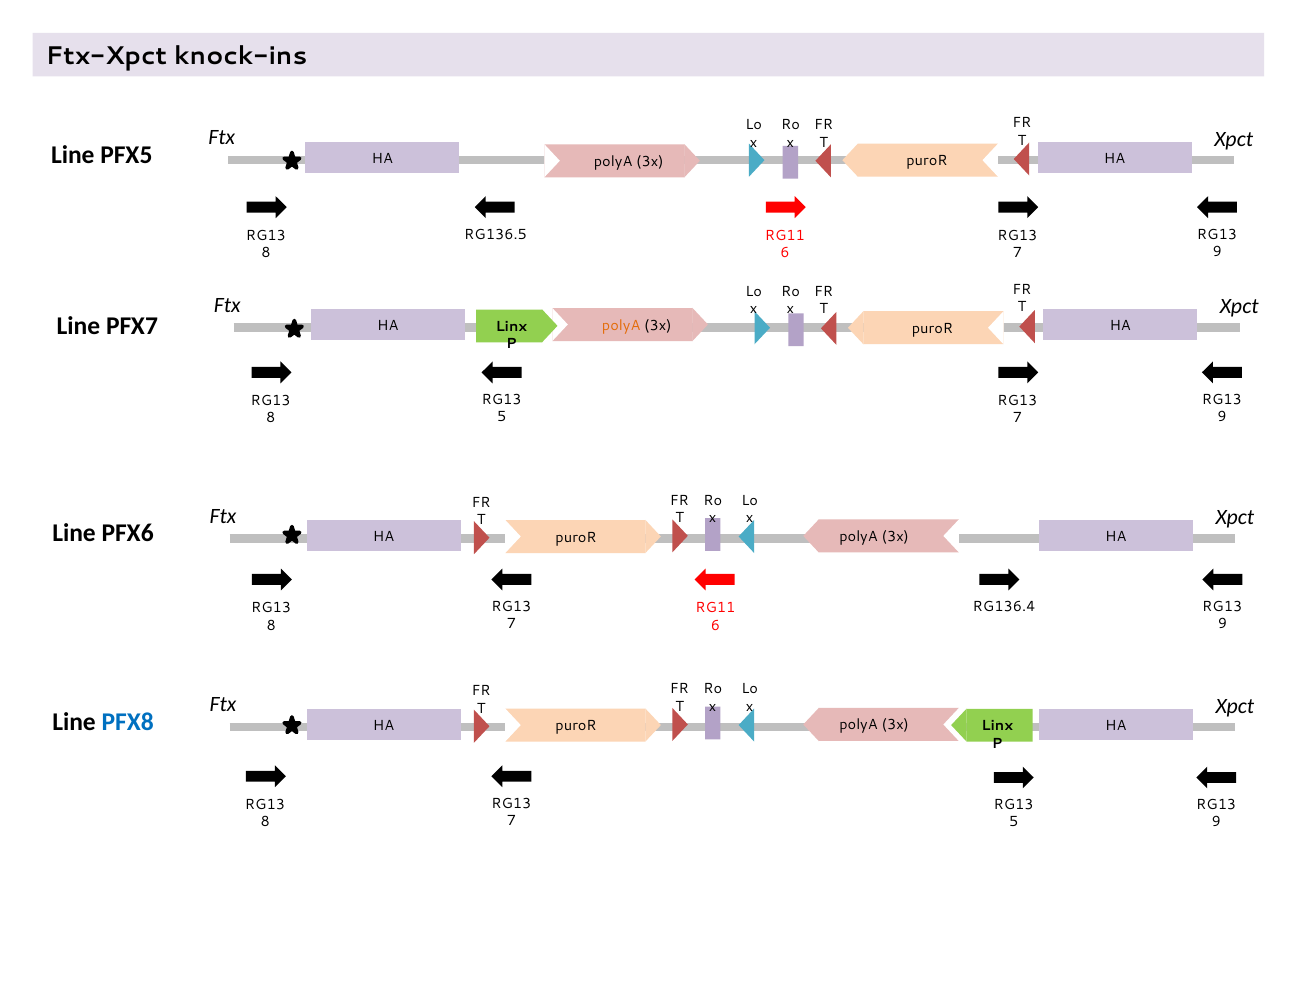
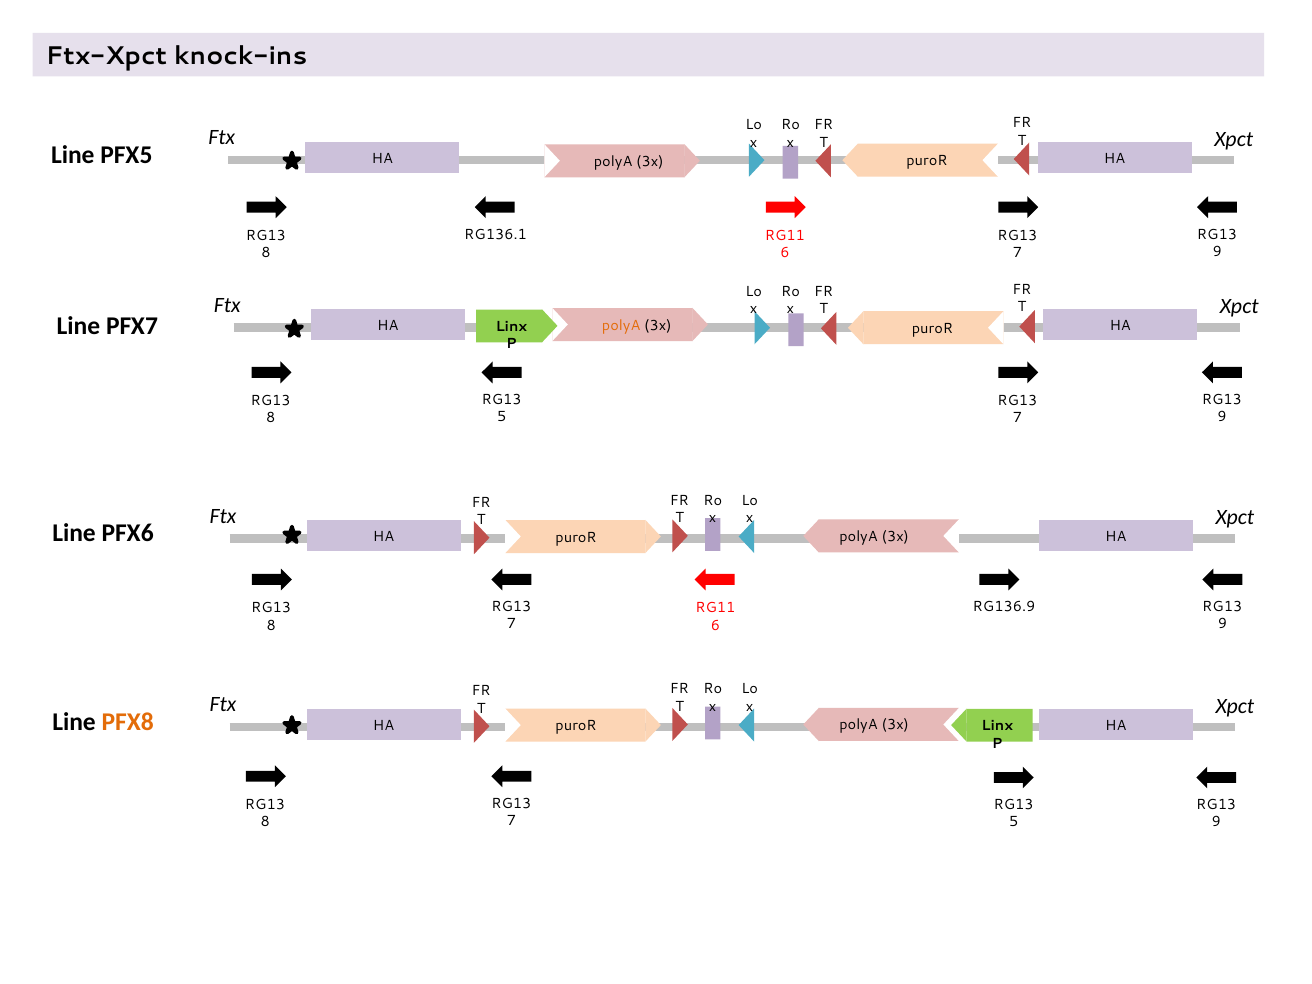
RG136.5: RG136.5 -> RG136.1
RG136.4: RG136.4 -> RG136.9
PFX8 colour: blue -> orange
